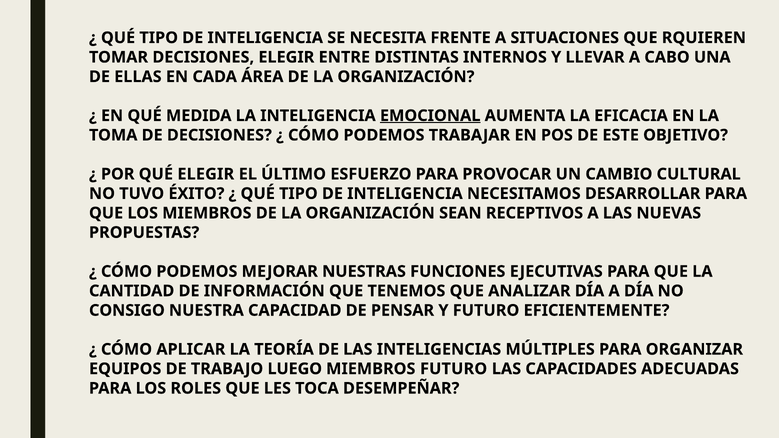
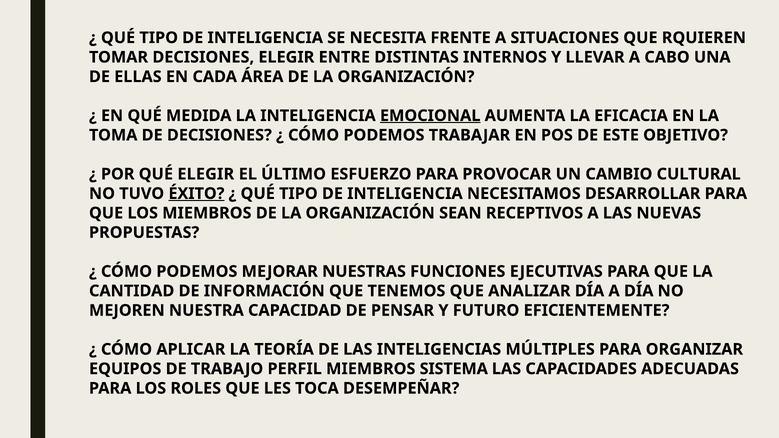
ÉXITO underline: none -> present
CONSIGO: CONSIGO -> MEJOREN
LUEGO: LUEGO -> PERFIL
MIEMBROS FUTURO: FUTURO -> SISTEMA
